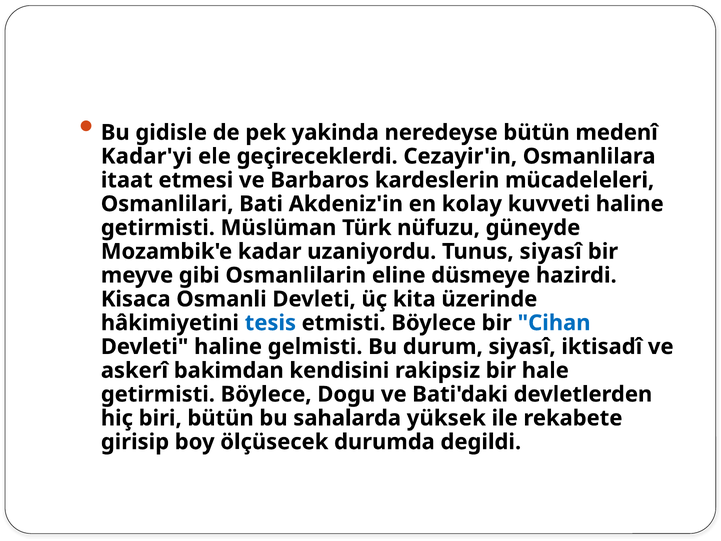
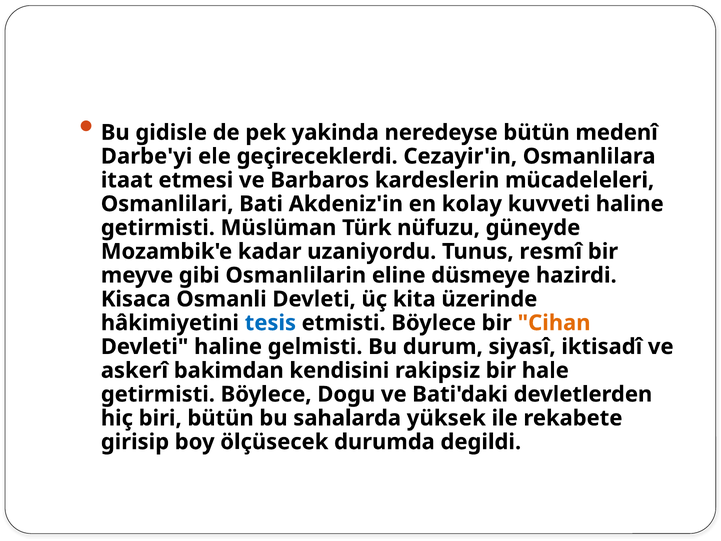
Kadar'yi: Kadar'yi -> Darbe'yi
Tunus siyasî: siyasî -> resmî
Cihan colour: blue -> orange
